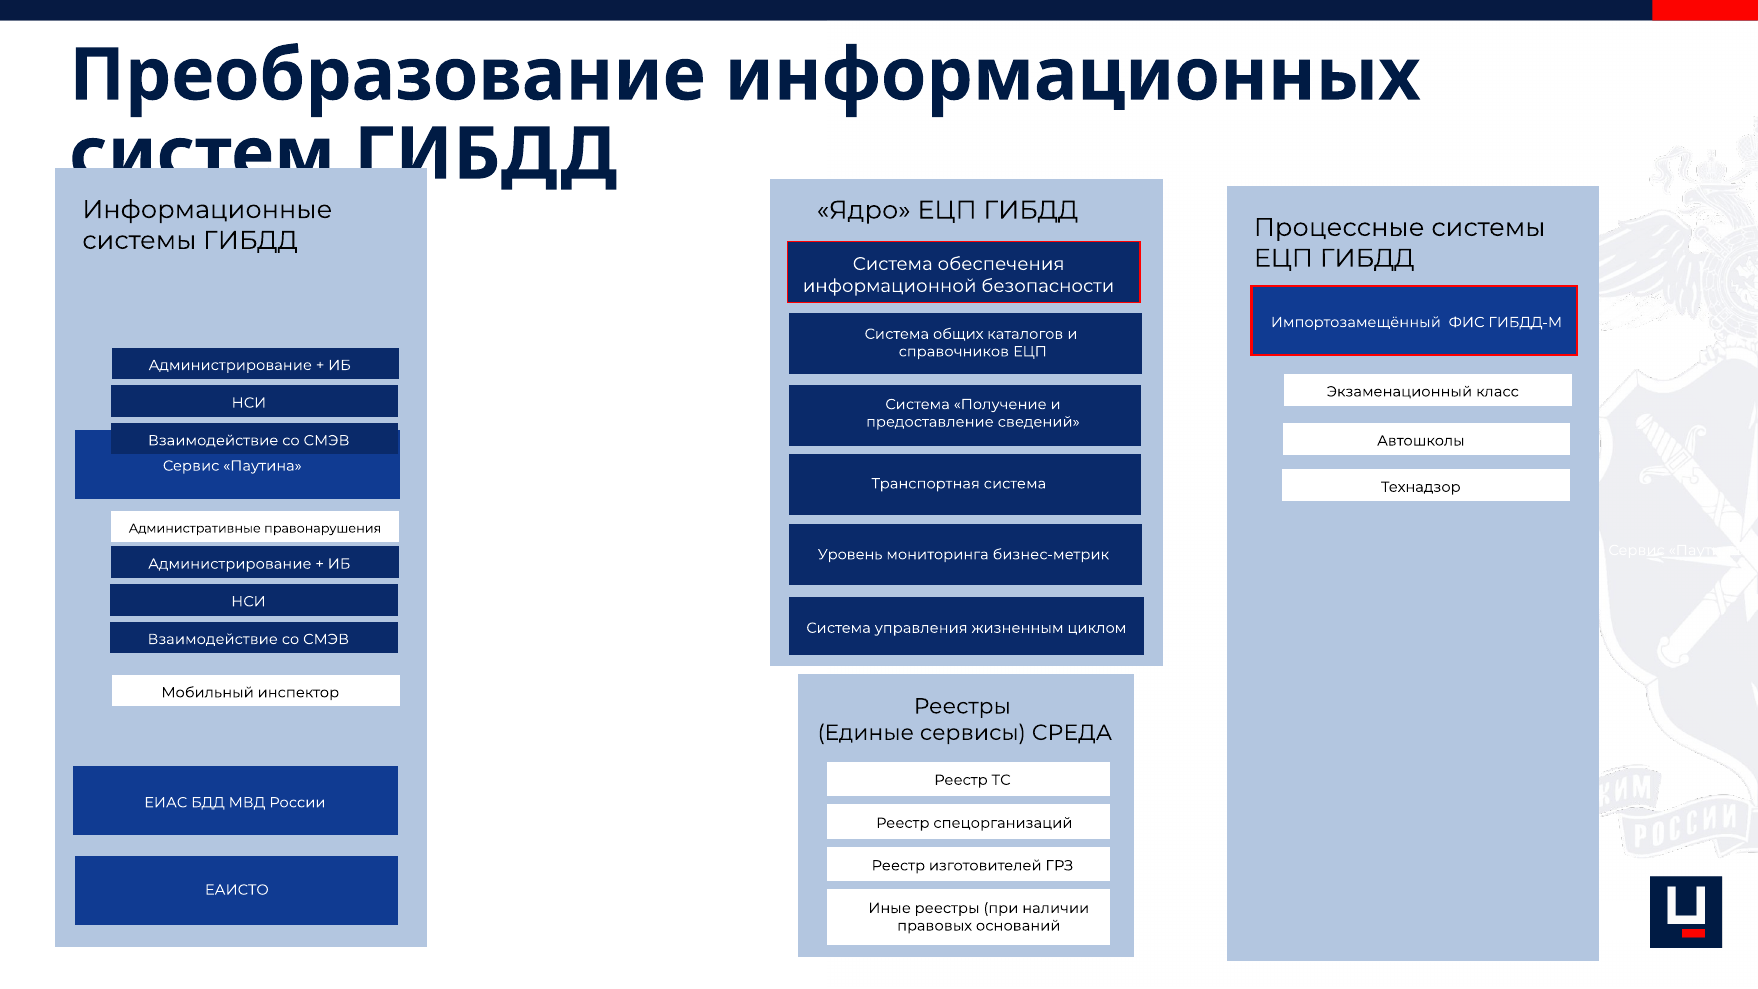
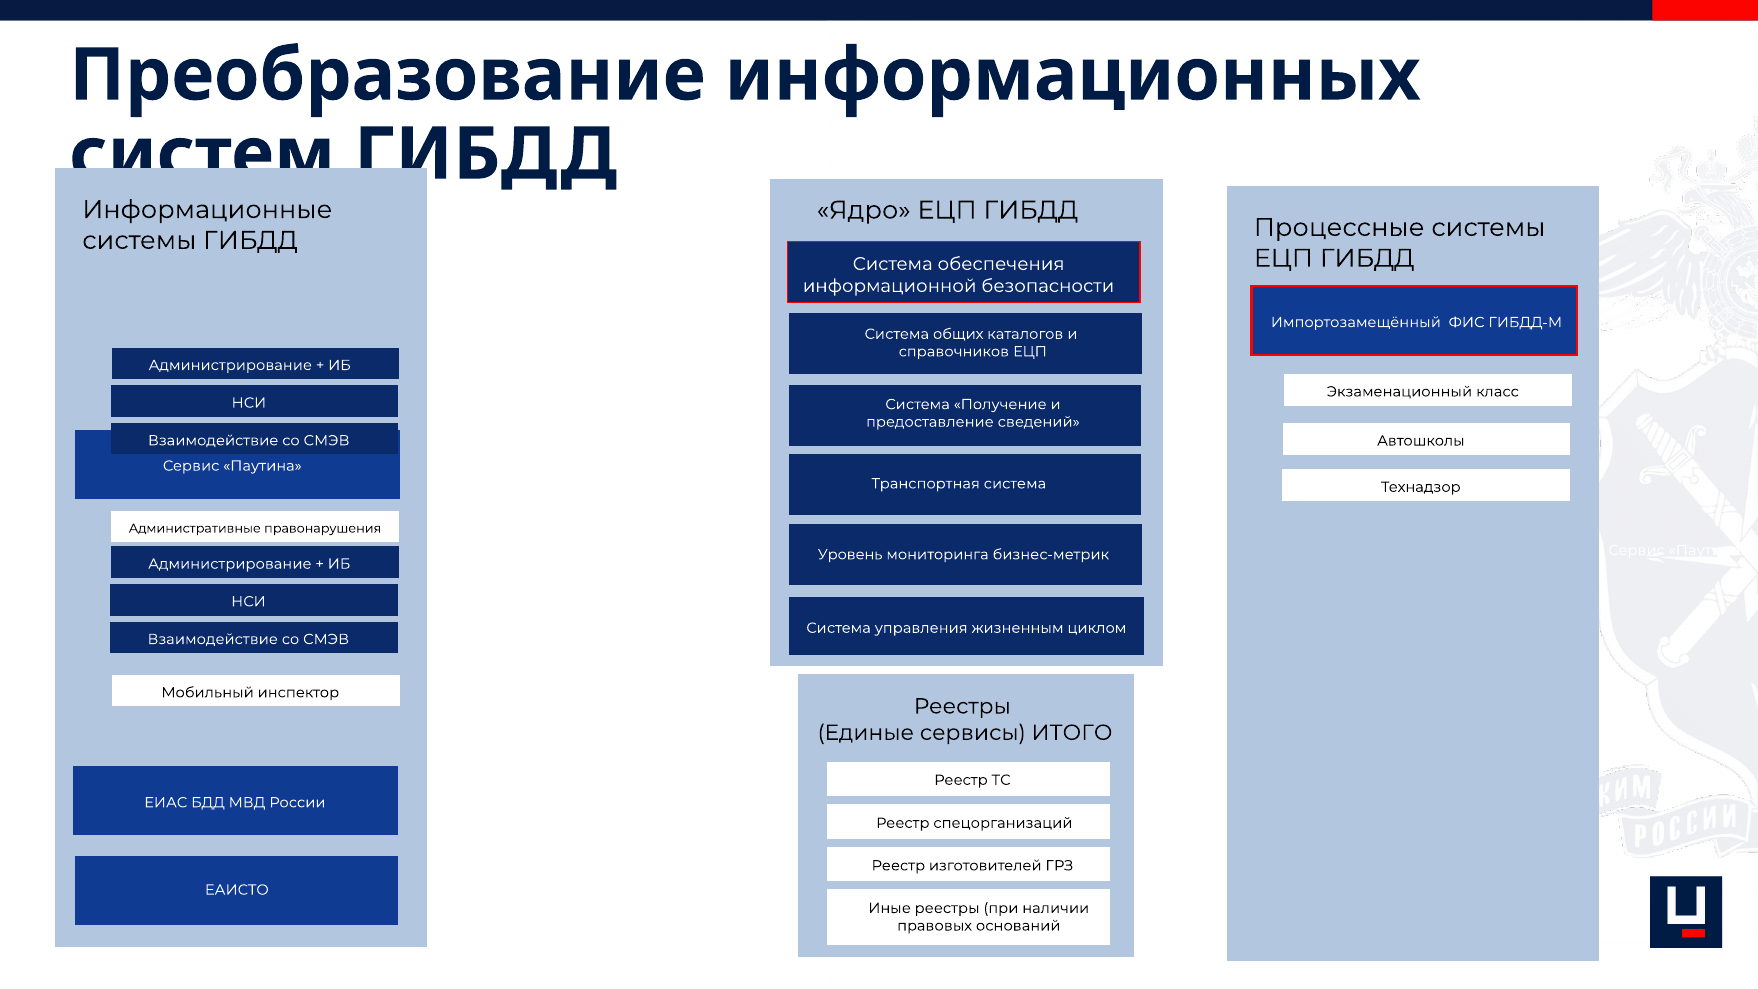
СРЕДА: СРЕДА -> ИТОГО
